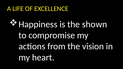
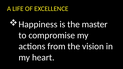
shown: shown -> master
